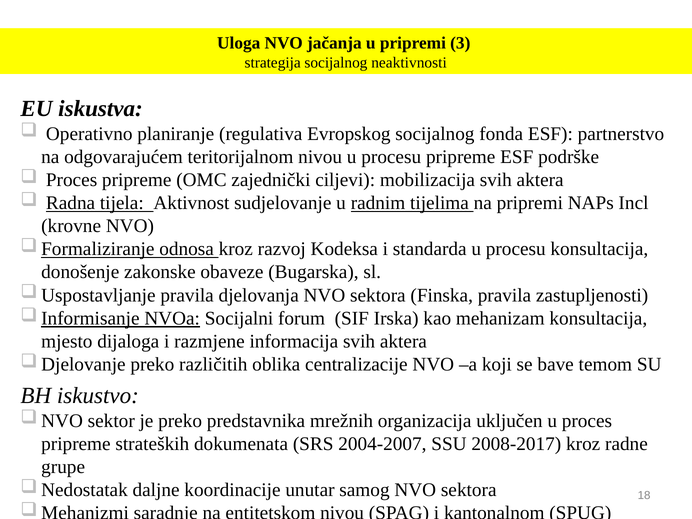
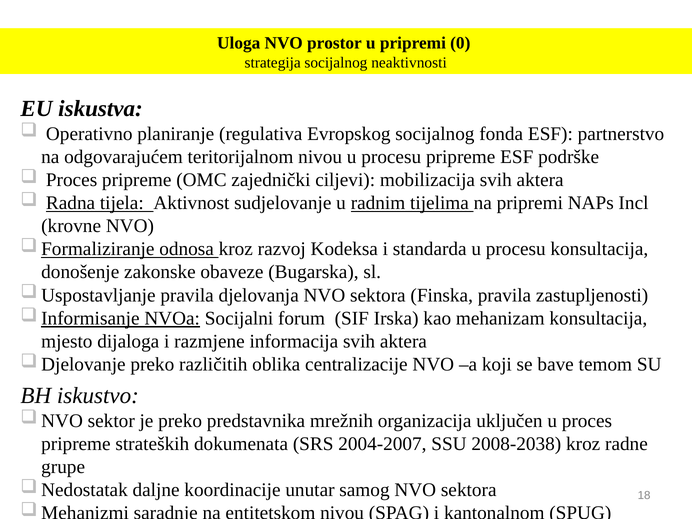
jačanja: jačanja -> prostor
3: 3 -> 0
2008-2017: 2008-2017 -> 2008-2038
